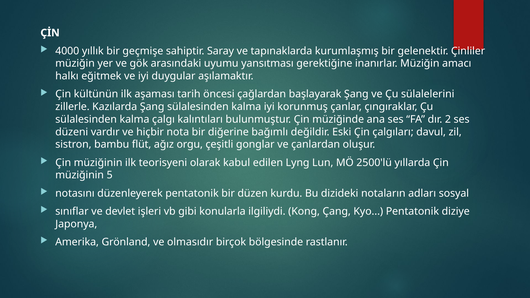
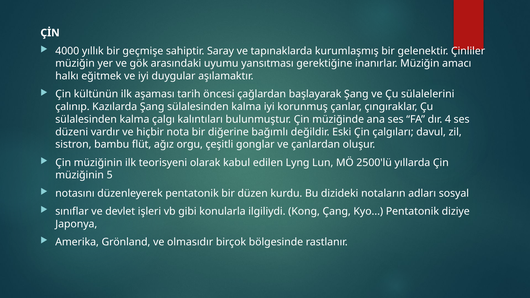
zillerle: zillerle -> çalınıp
2: 2 -> 4
